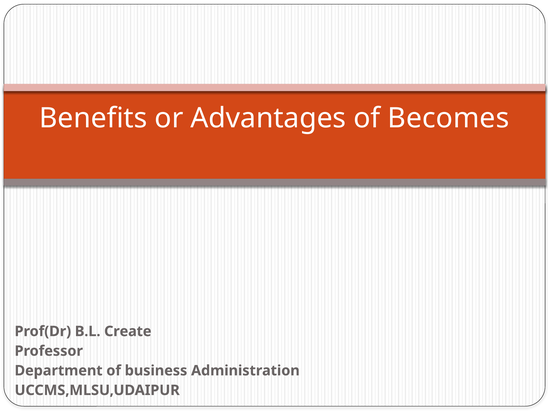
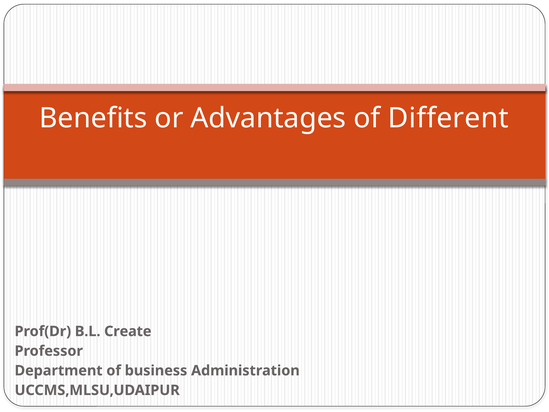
Becomes: Becomes -> Different
